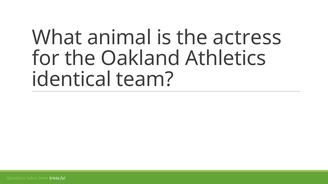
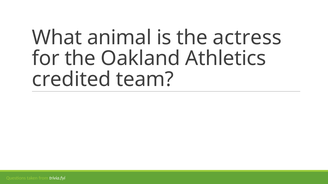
identical: identical -> credited
